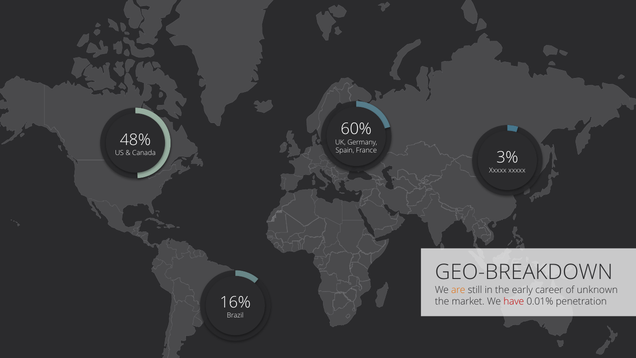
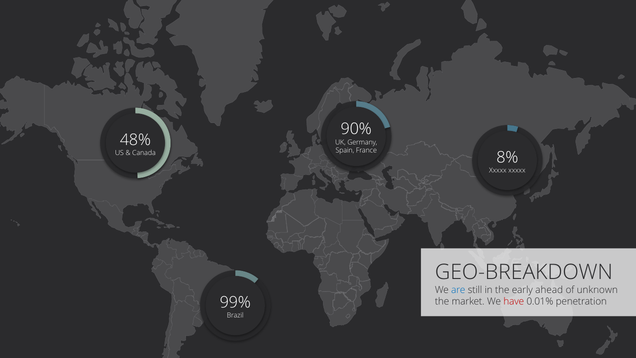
60%: 60% -> 90%
3%: 3% -> 8%
are colour: orange -> blue
career: career -> ahead
16%: 16% -> 99%
